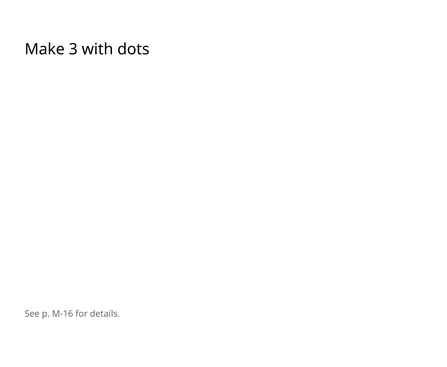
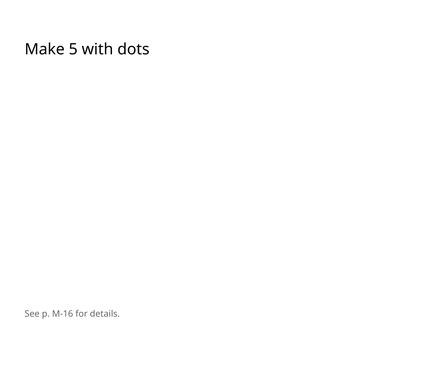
3: 3 -> 5
